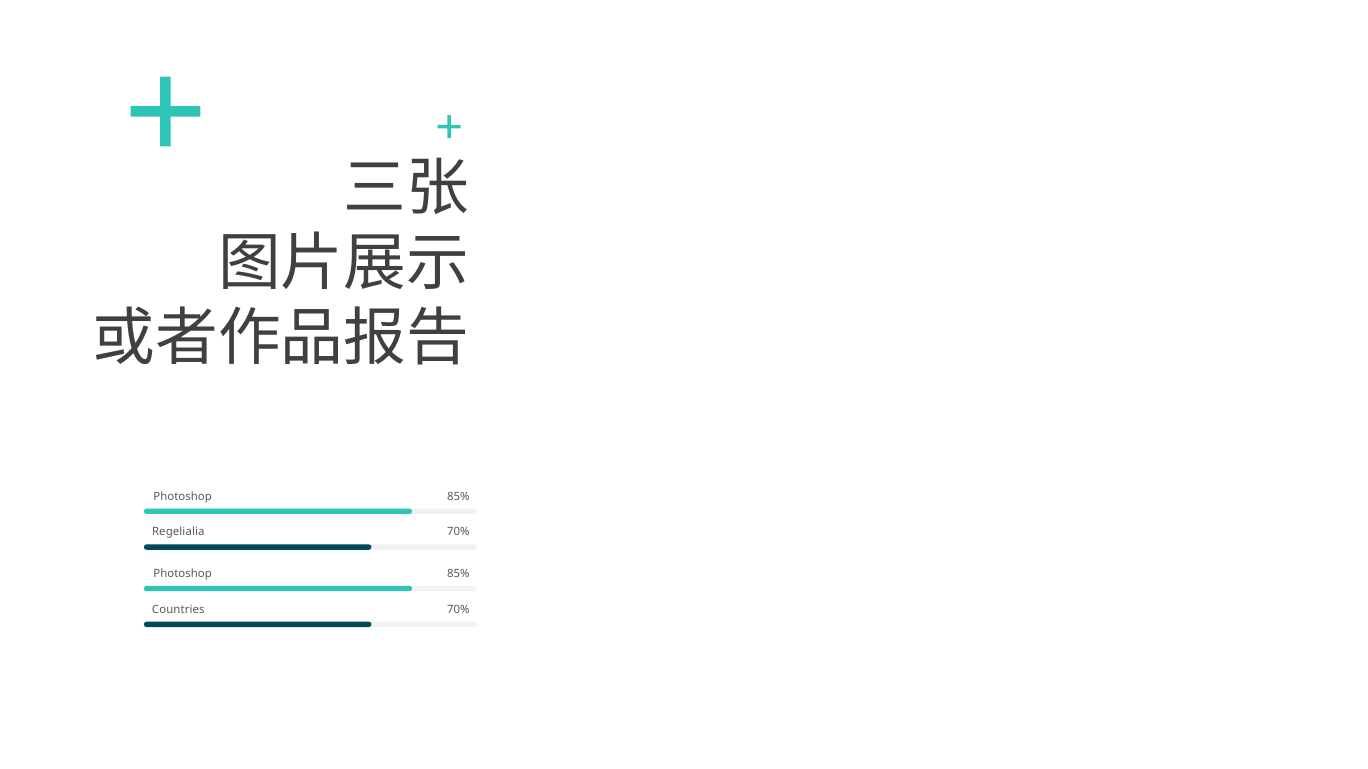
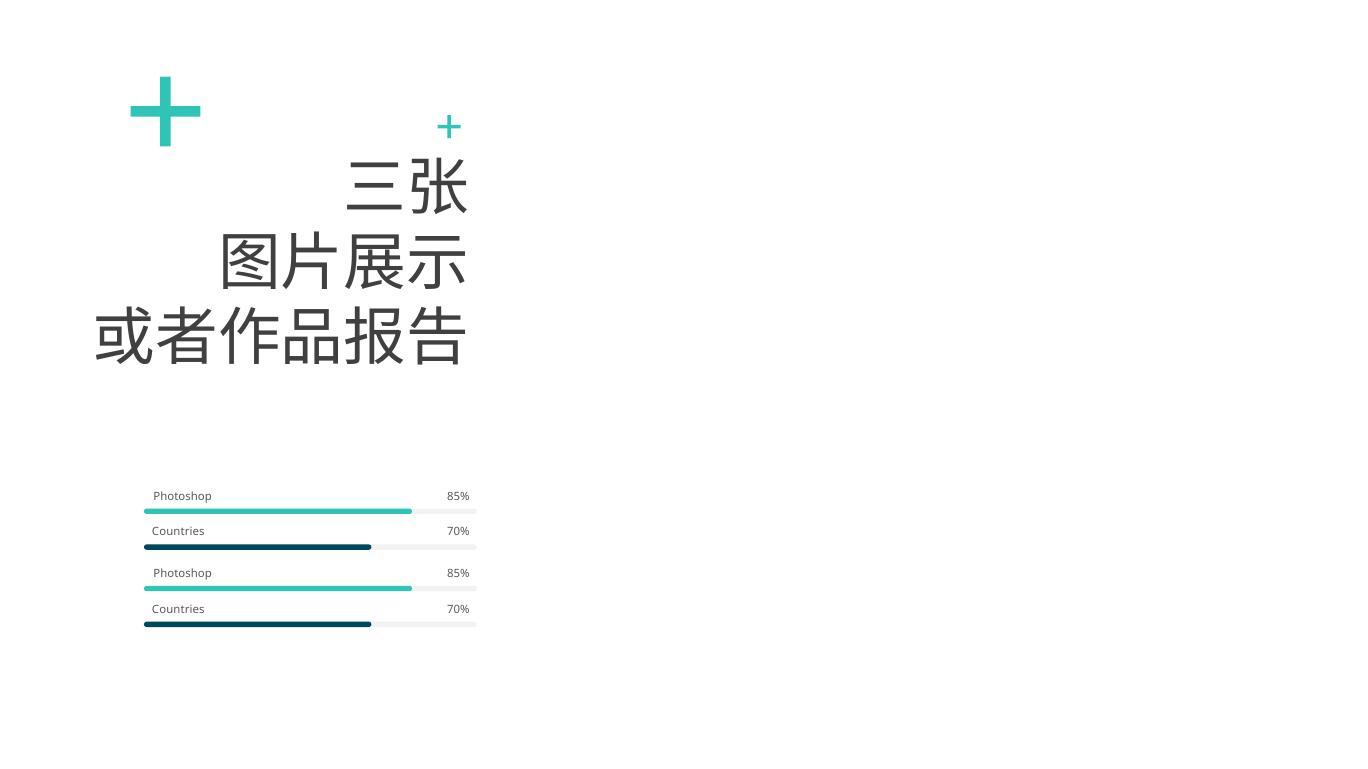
Regelialia at (178, 532): Regelialia -> Countries
